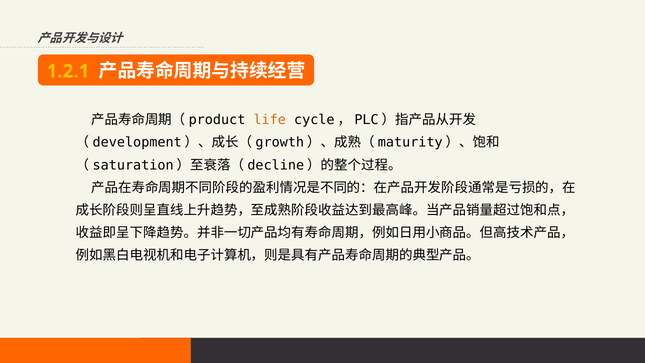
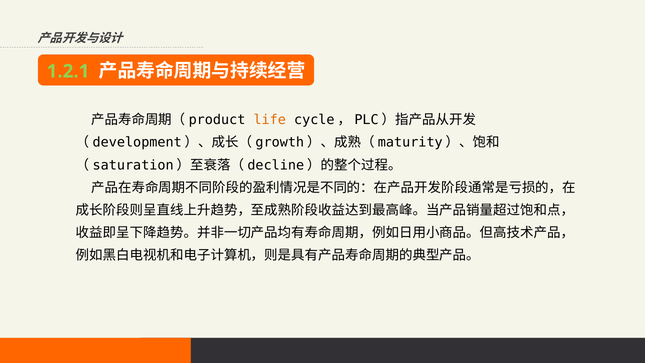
1.2.1 colour: yellow -> light green
